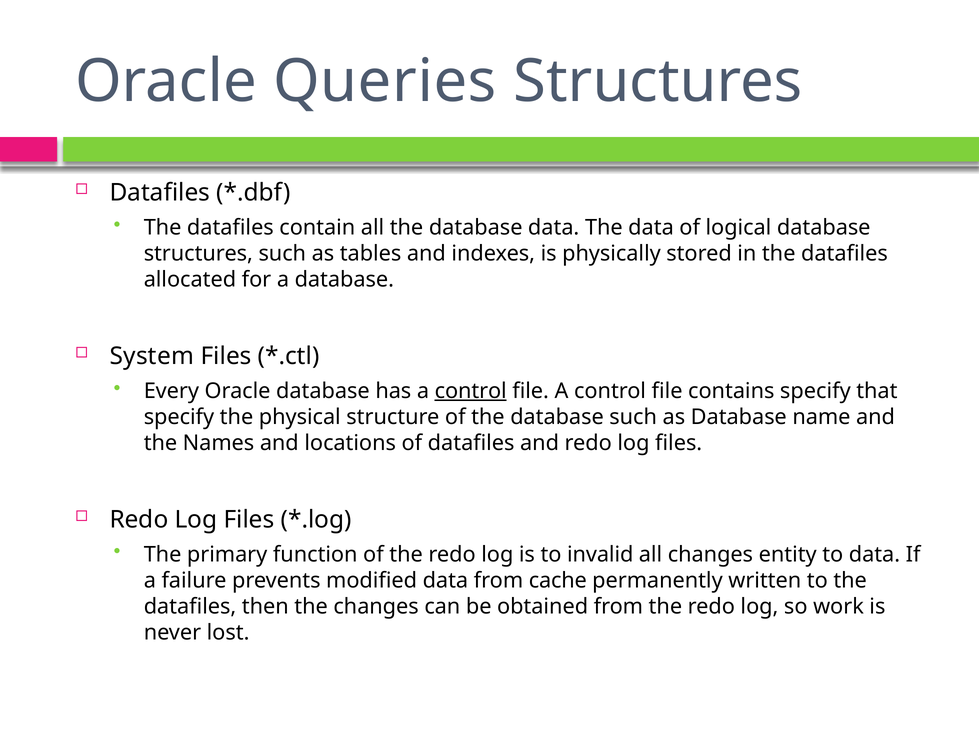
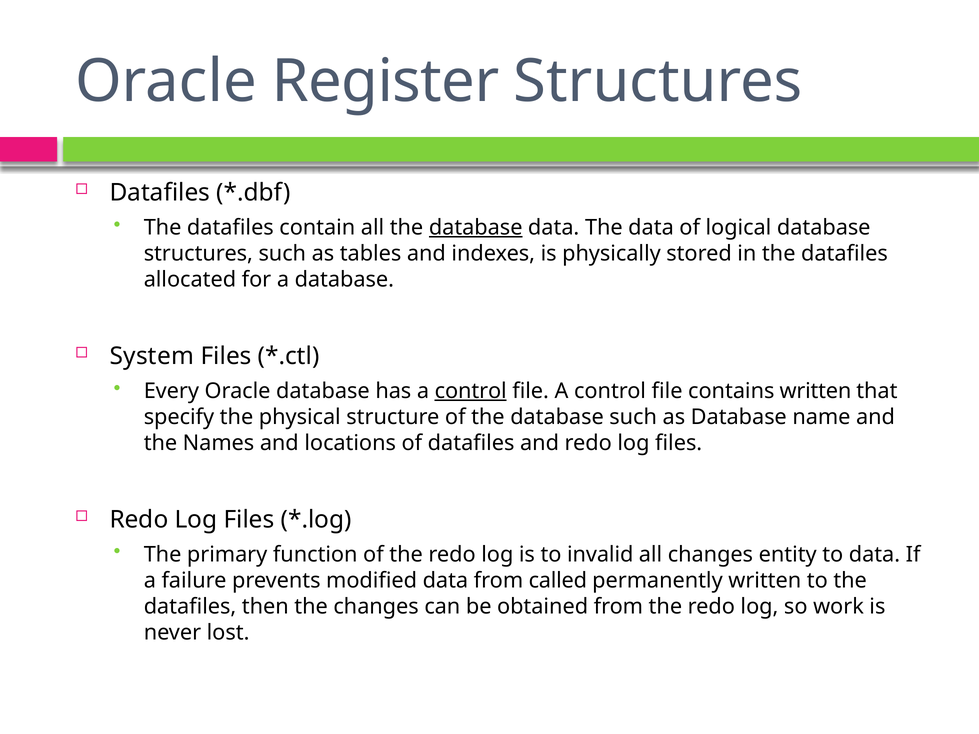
Queries: Queries -> Register
database at (476, 228) underline: none -> present
contains specify: specify -> written
cache: cache -> called
